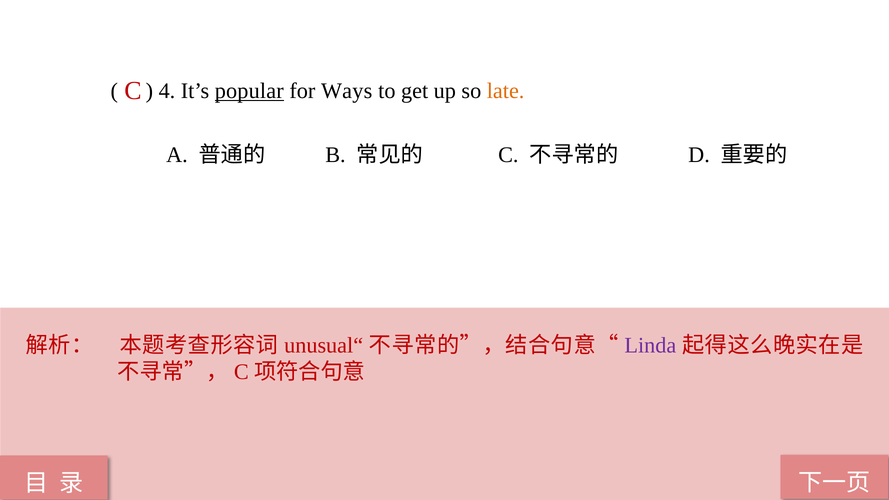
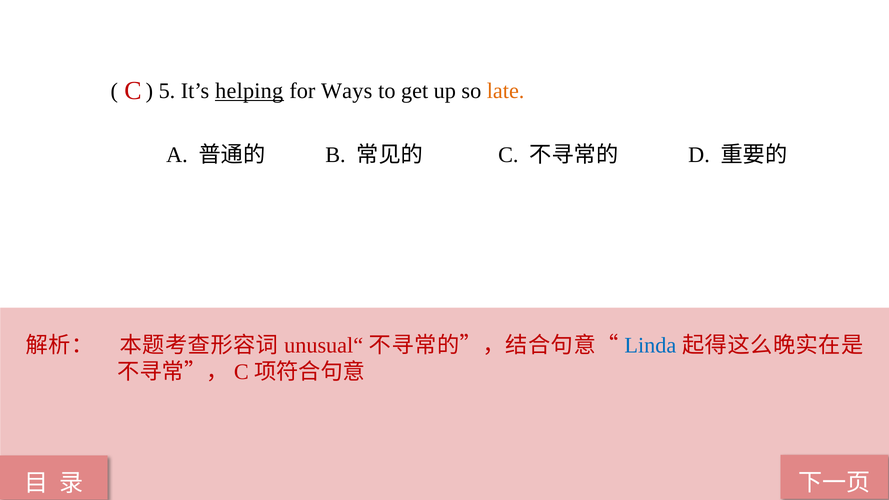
4: 4 -> 5
popular: popular -> helping
Linda colour: purple -> blue
